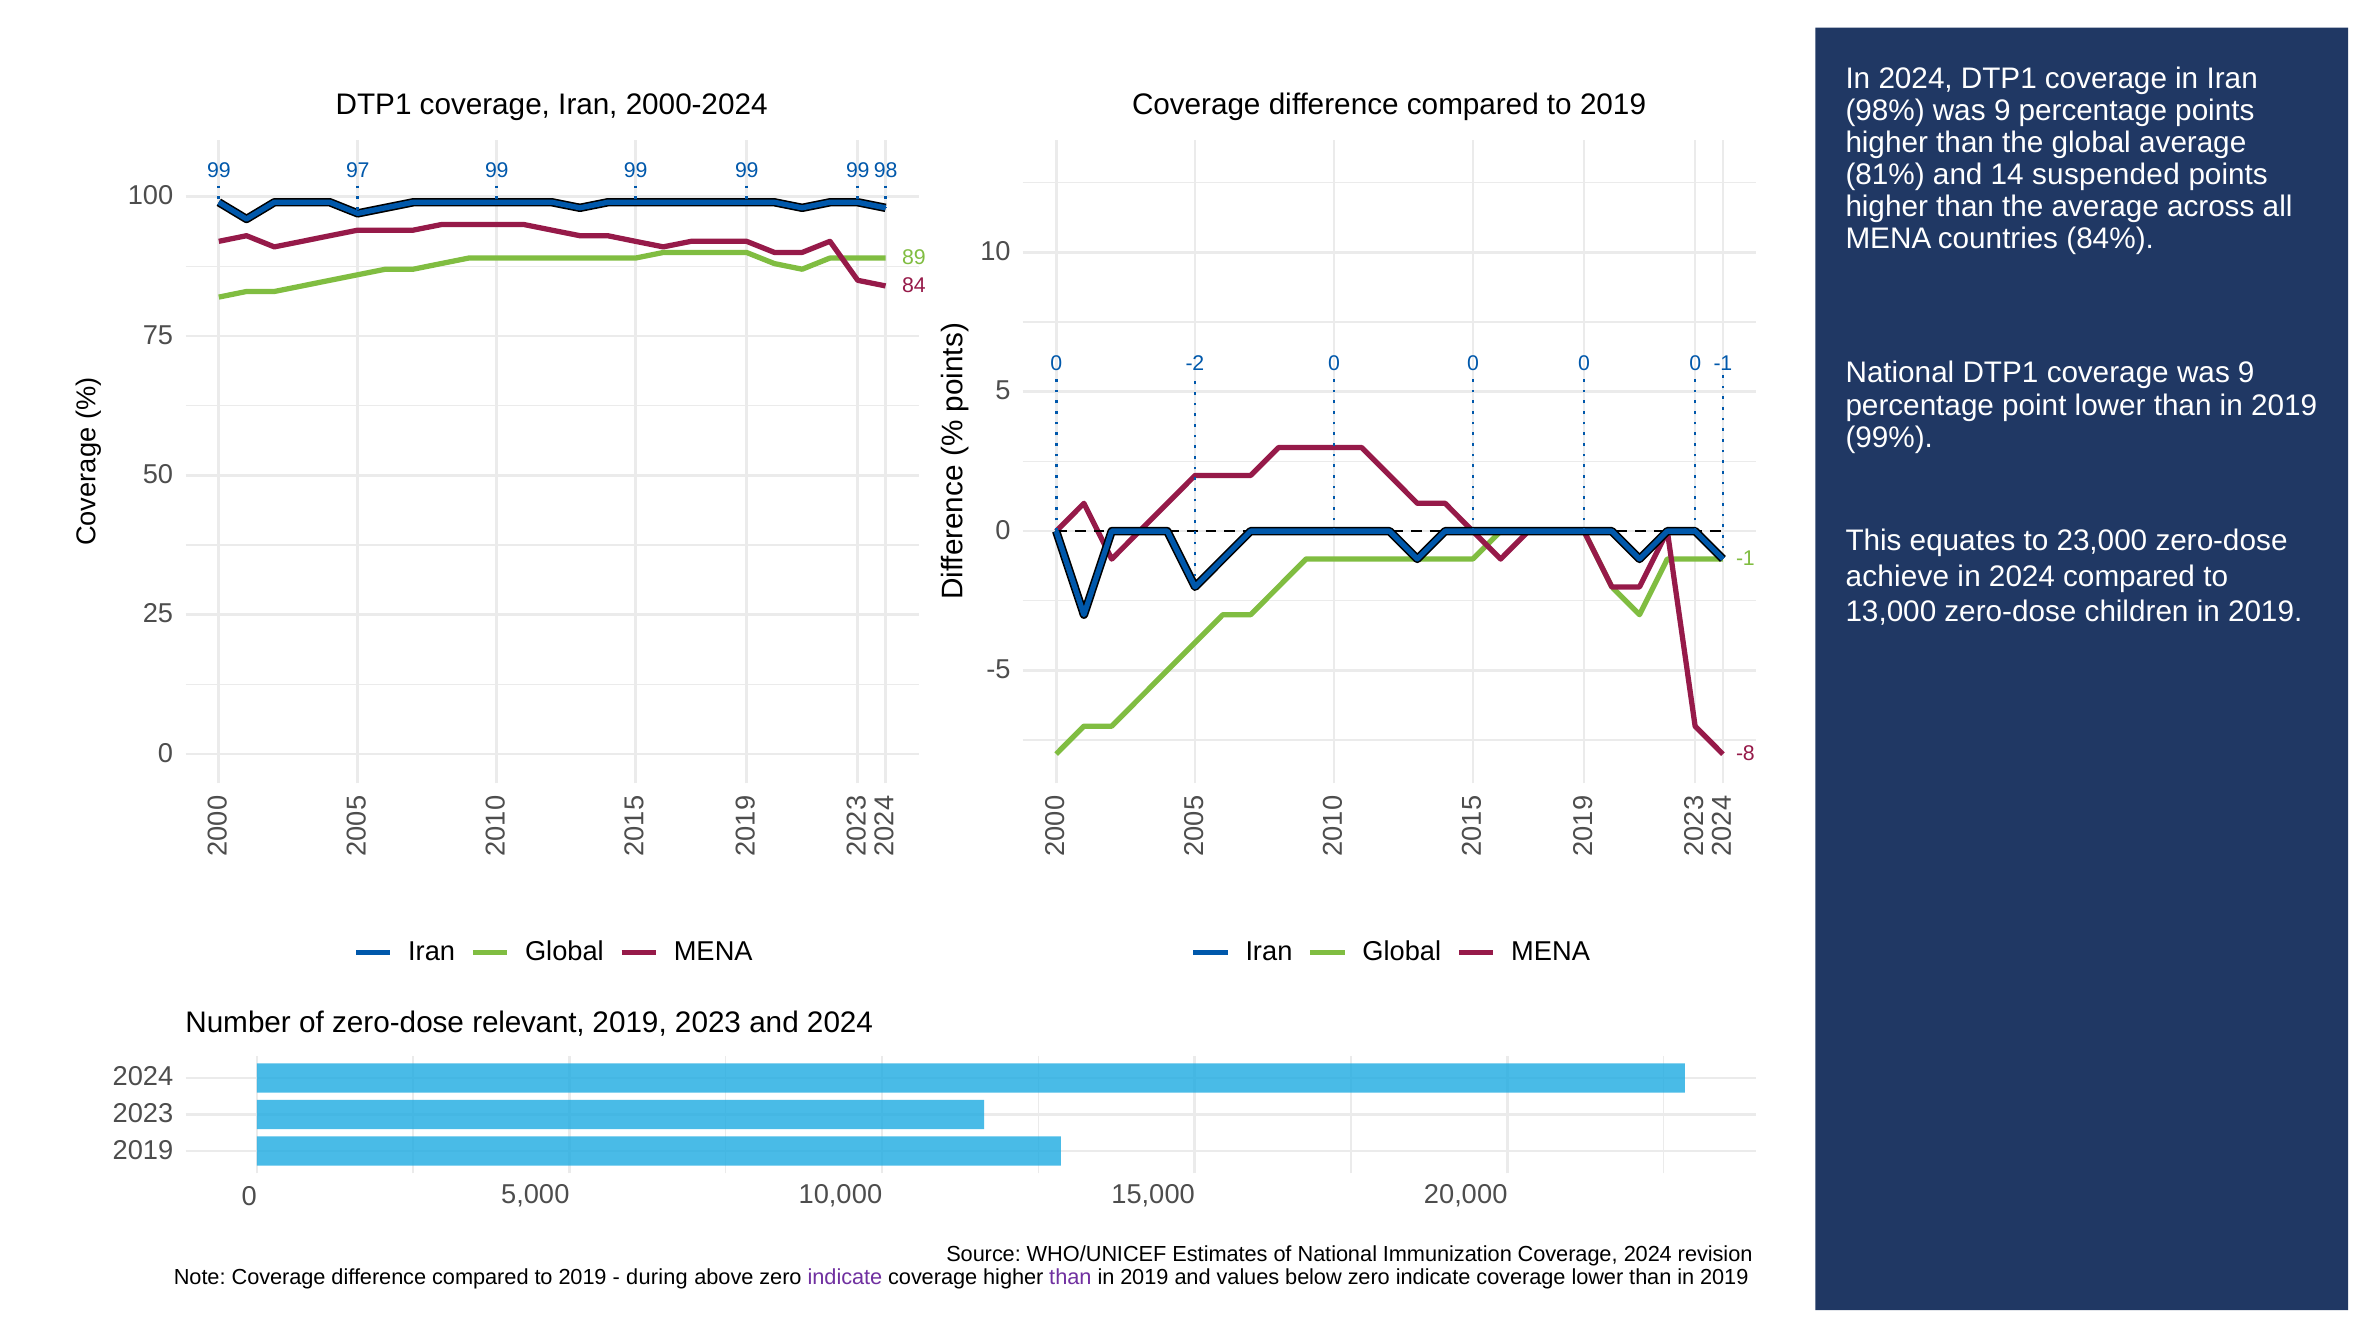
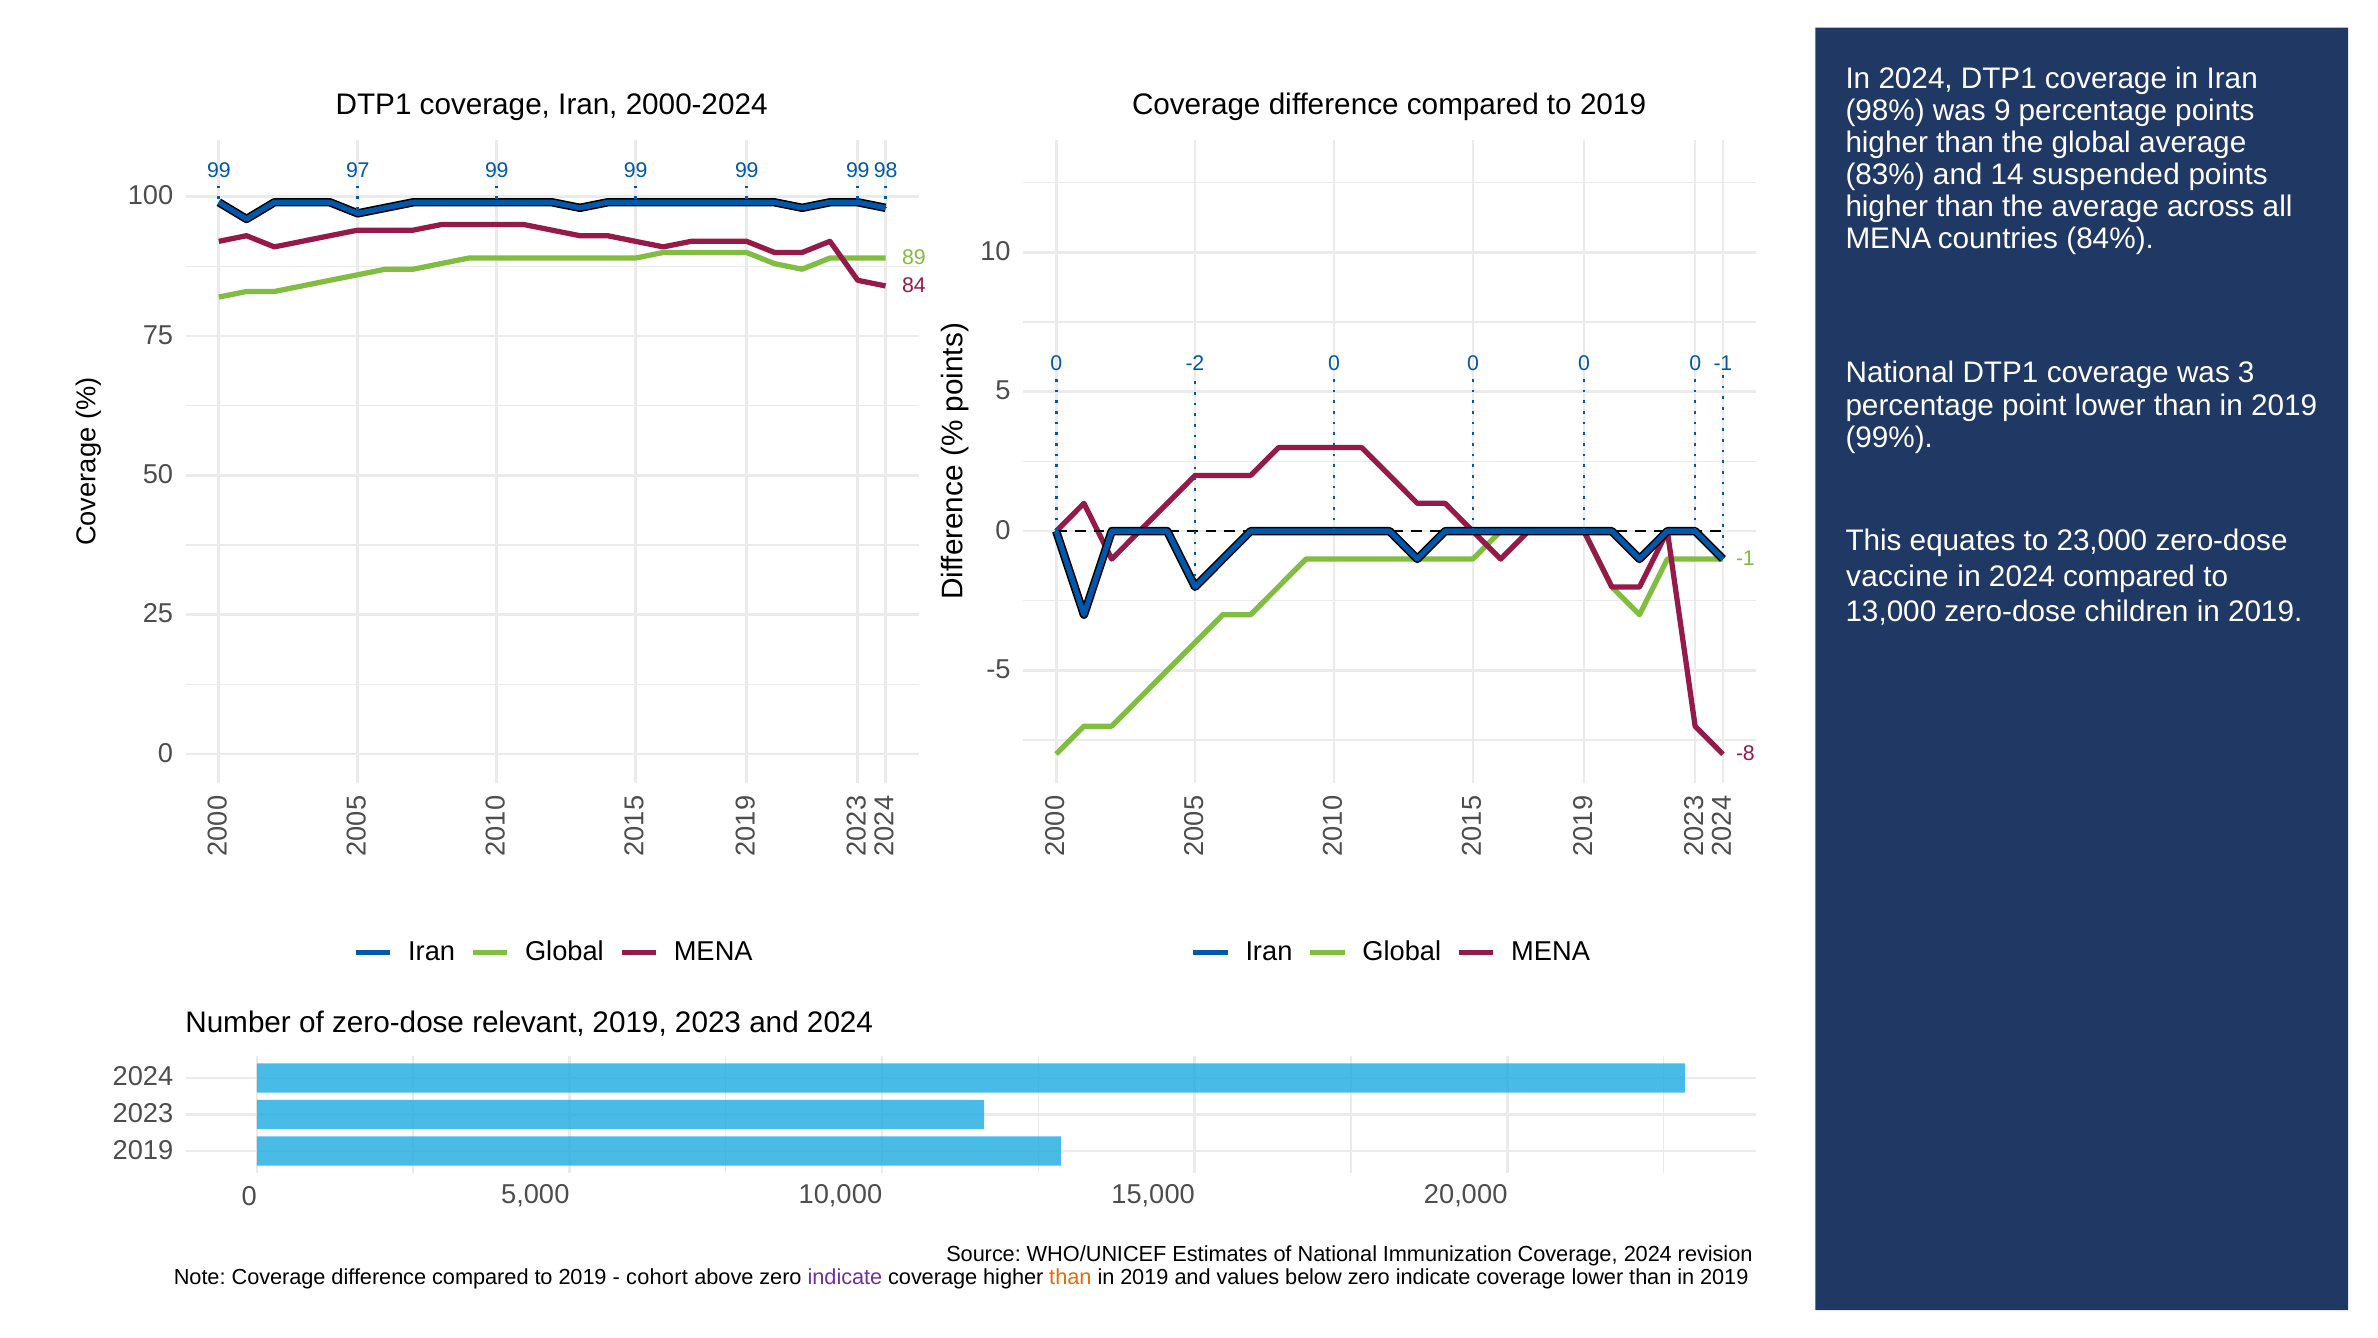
81%: 81% -> 83%
coverage was 9: 9 -> 3
achieve: achieve -> vaccine
during: during -> cohort
than at (1070, 1277) colour: purple -> orange
